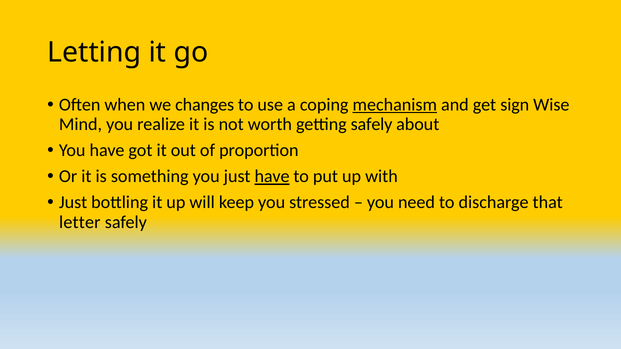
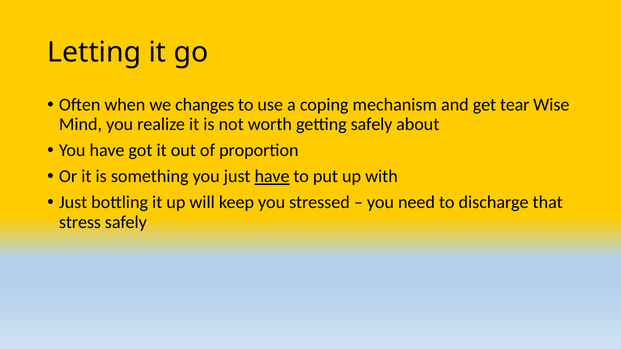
mechanism underline: present -> none
sign: sign -> tear
letter: letter -> stress
